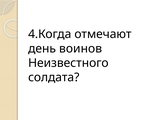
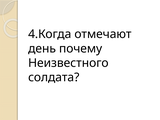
воинов: воинов -> почему
